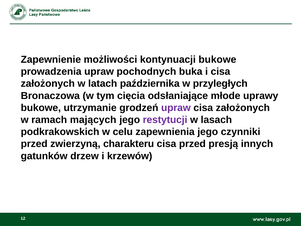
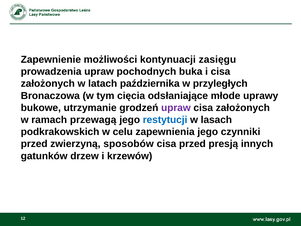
kontynuacji bukowe: bukowe -> zasięgu
mających: mających -> przewagą
restytucji colour: purple -> blue
charakteru: charakteru -> sposobów
